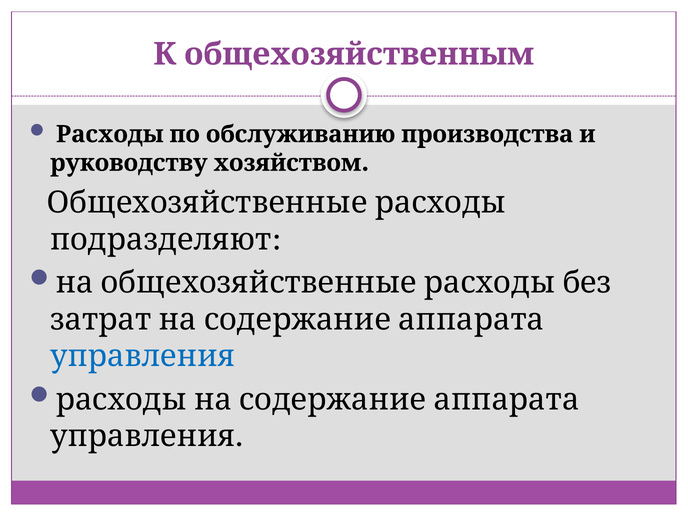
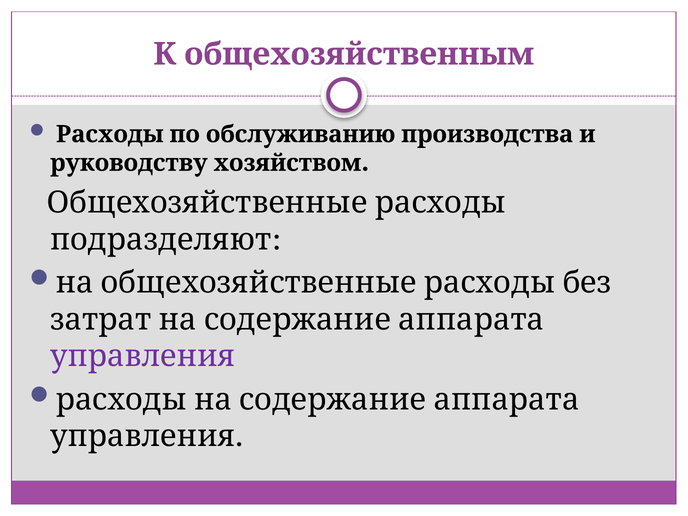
управления at (143, 356) colour: blue -> purple
